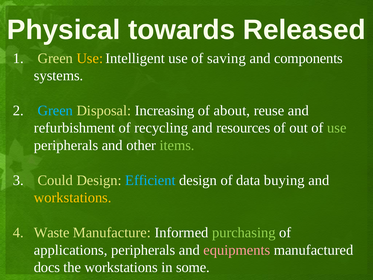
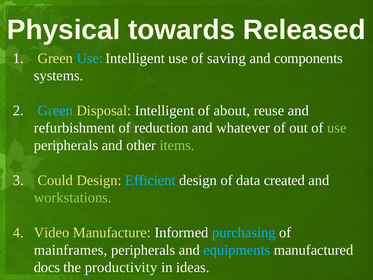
Use at (90, 58) colour: yellow -> light blue
Disposal Increasing: Increasing -> Intelligent
recycling: recycling -> reduction
resources: resources -> whatever
buying: buying -> created
workstations at (73, 197) colour: yellow -> light green
Waste: Waste -> Video
purchasing colour: light green -> light blue
applications: applications -> mainframes
equipments colour: pink -> light blue
the workstations: workstations -> productivity
some: some -> ideas
